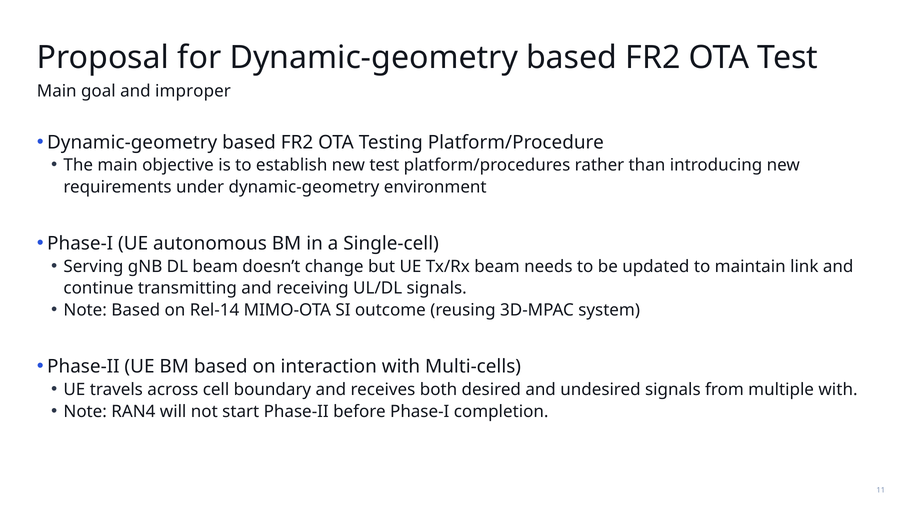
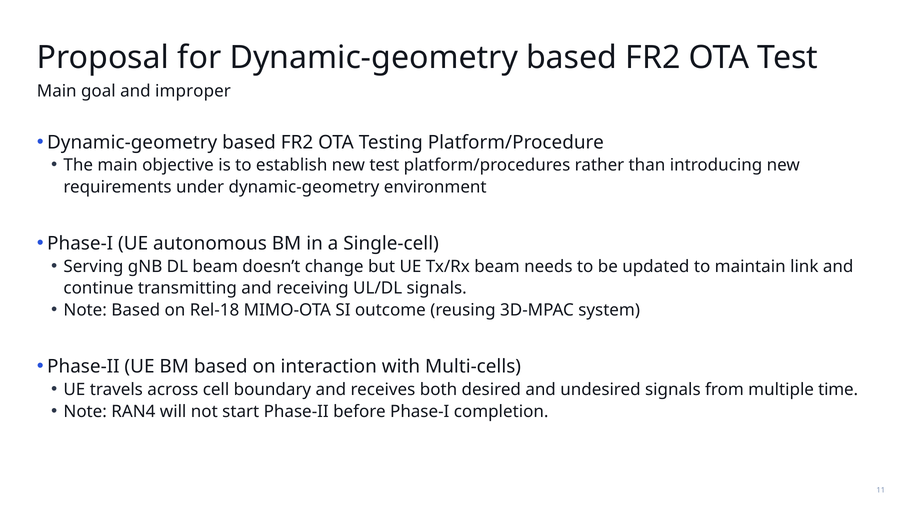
Rel-14: Rel-14 -> Rel-18
multiple with: with -> time
